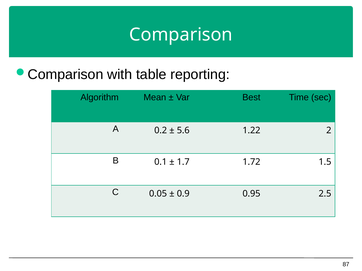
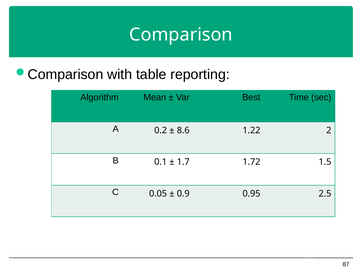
5.6: 5.6 -> 8.6
